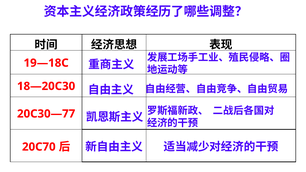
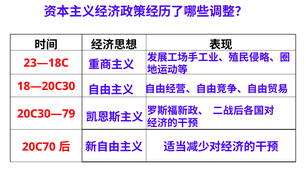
19—18C: 19—18C -> 23—18C
20C30—77: 20C30—77 -> 20C30—79
